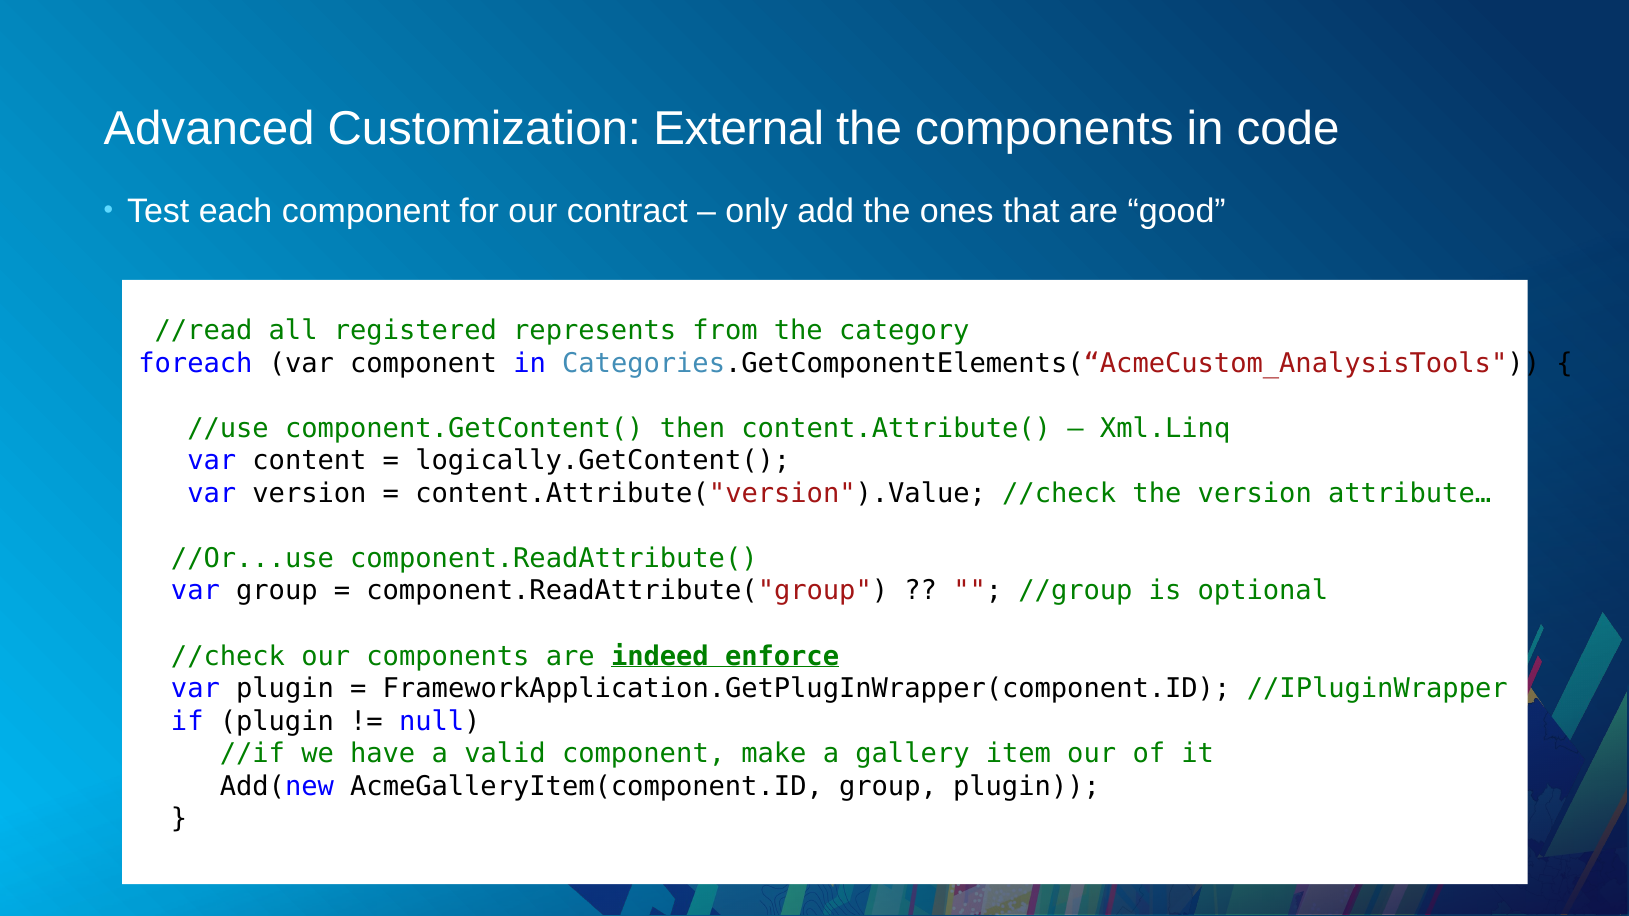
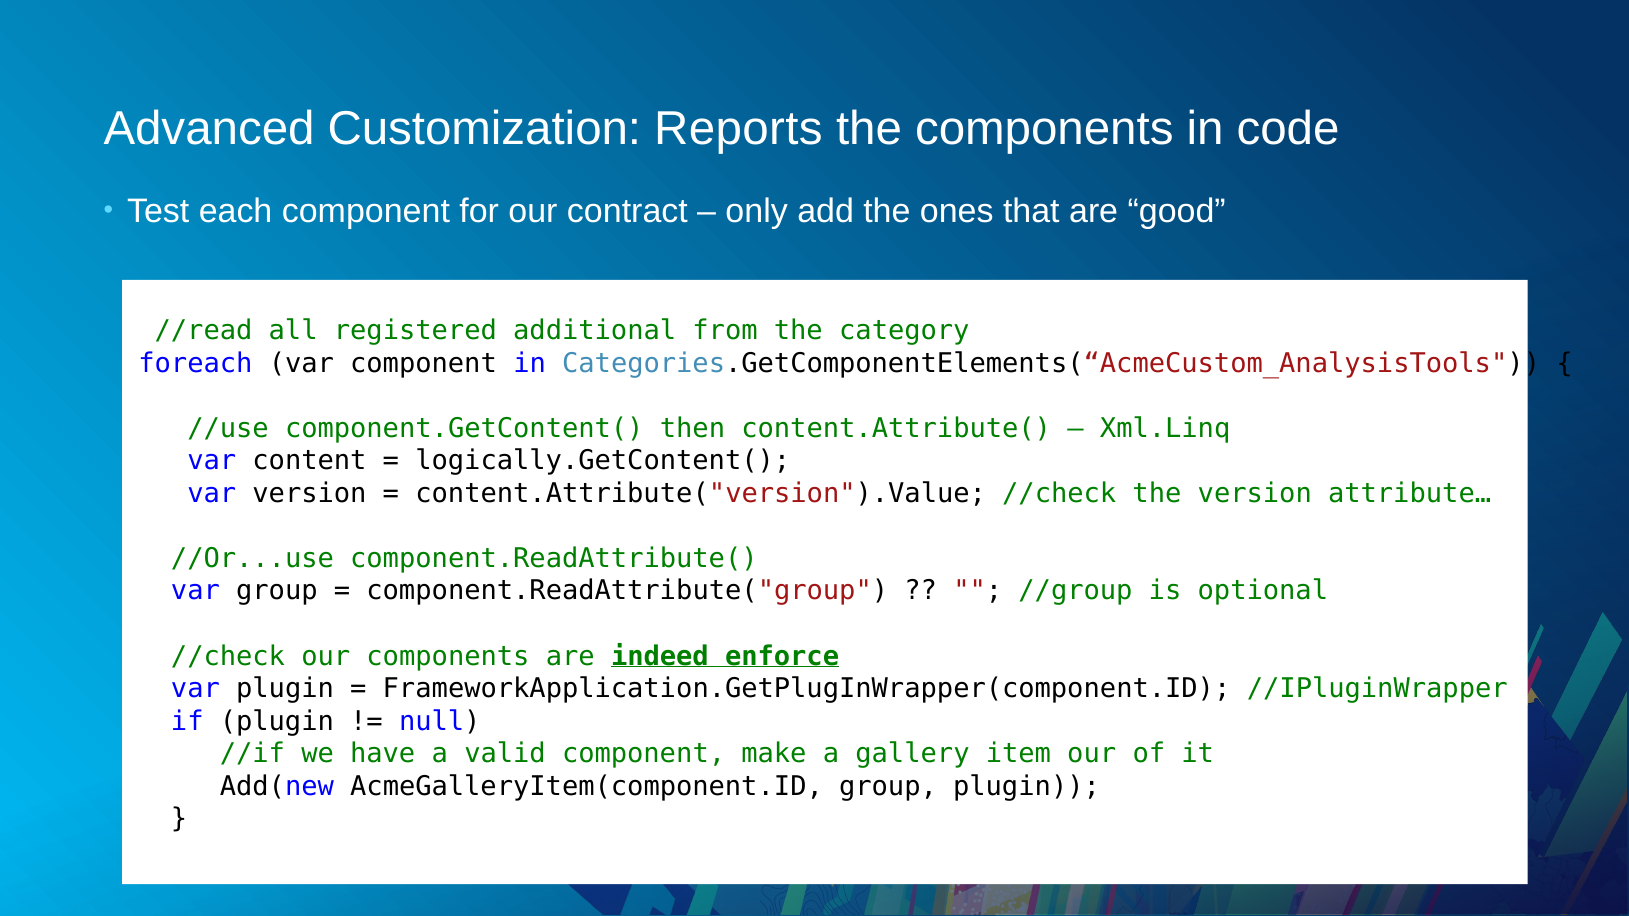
External: External -> Reports
represents: represents -> additional
